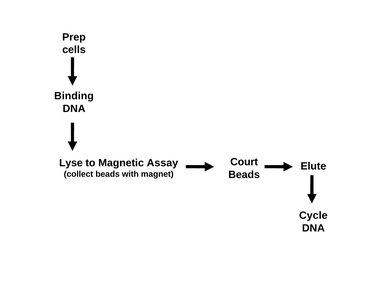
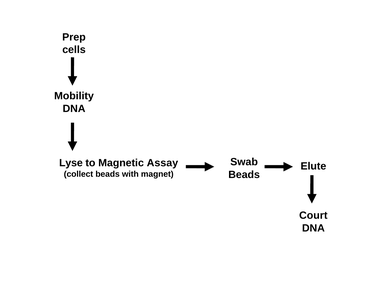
Binding: Binding -> Mobility
Court: Court -> Swab
Cycle: Cycle -> Court
